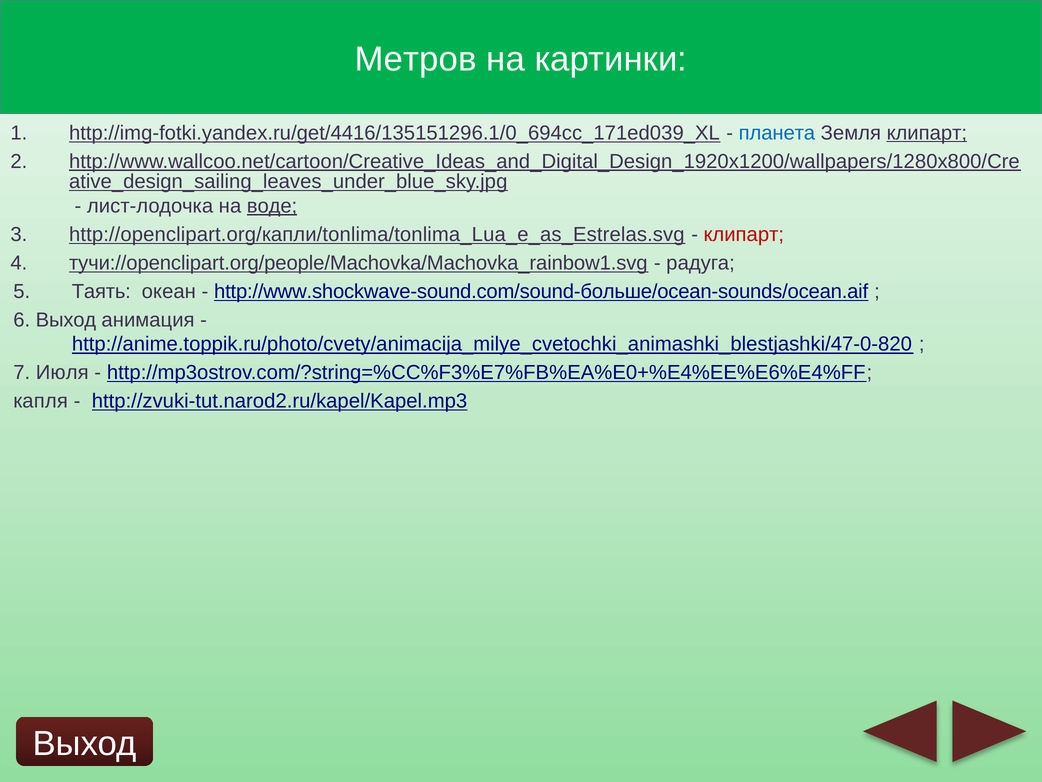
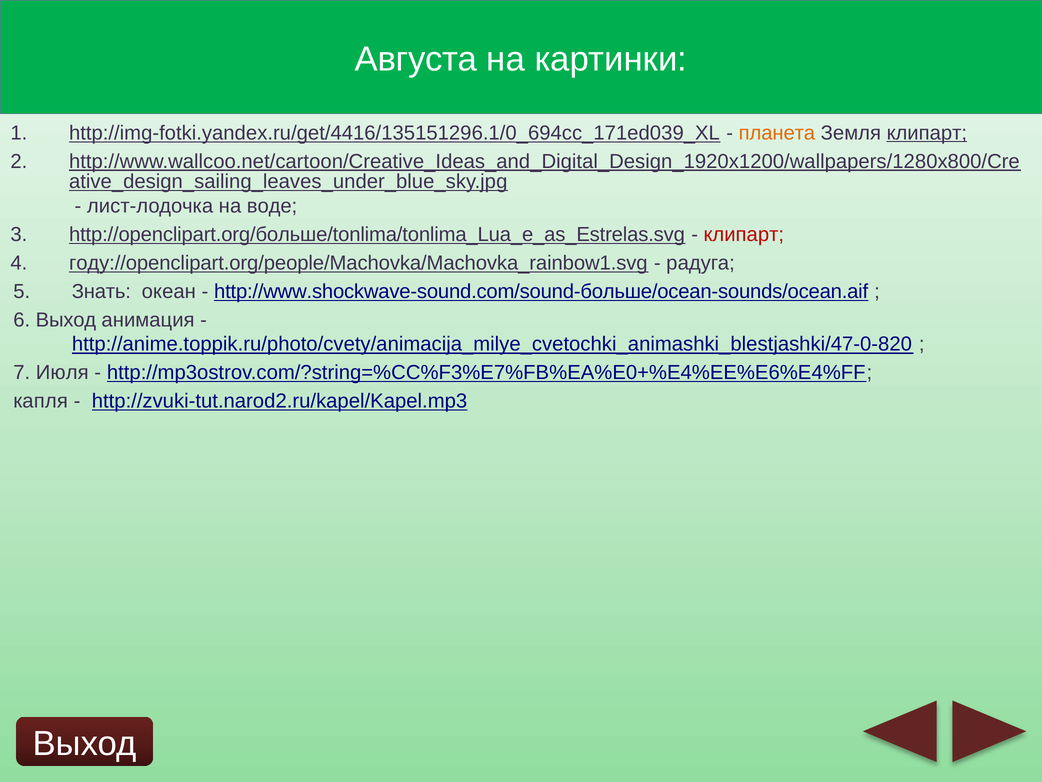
Метров: Метров -> Августа
планета colour: blue -> orange
воде underline: present -> none
http://openclipart.org/капли/tonlima/tonlima_Lua_e_as_Estrelas.svg: http://openclipart.org/капли/tonlima/tonlima_Lua_e_as_Estrelas.svg -> http://openclipart.org/больше/tonlima/tonlima_Lua_e_as_Estrelas.svg
тучи://openclipart.org/people/Machovka/Machovka_rainbow1.svg: тучи://openclipart.org/people/Machovka/Machovka_rainbow1.svg -> году://openclipart.org/people/Machovka/Machovka_rainbow1.svg
Таять: Таять -> Знать
